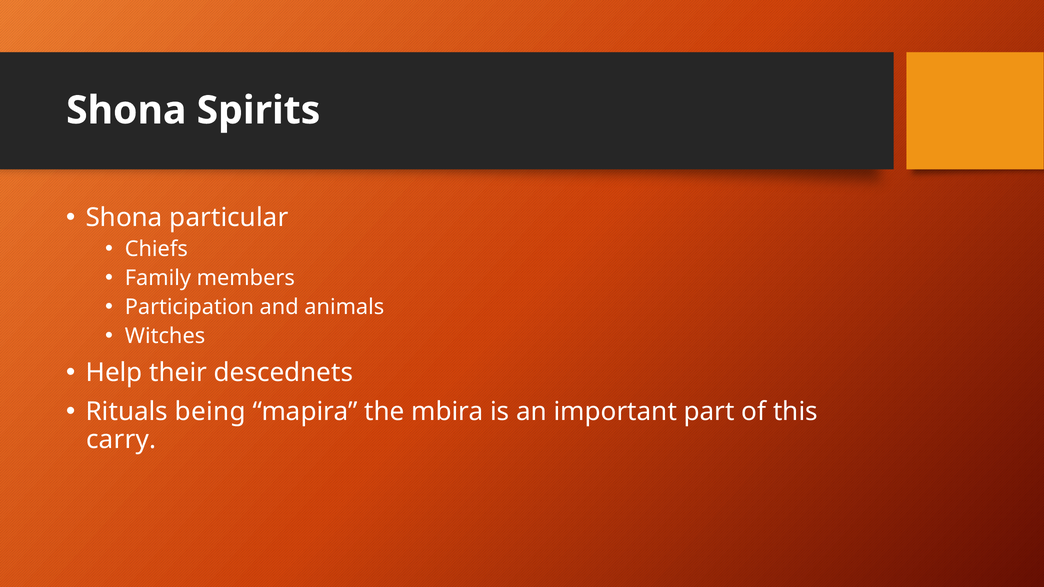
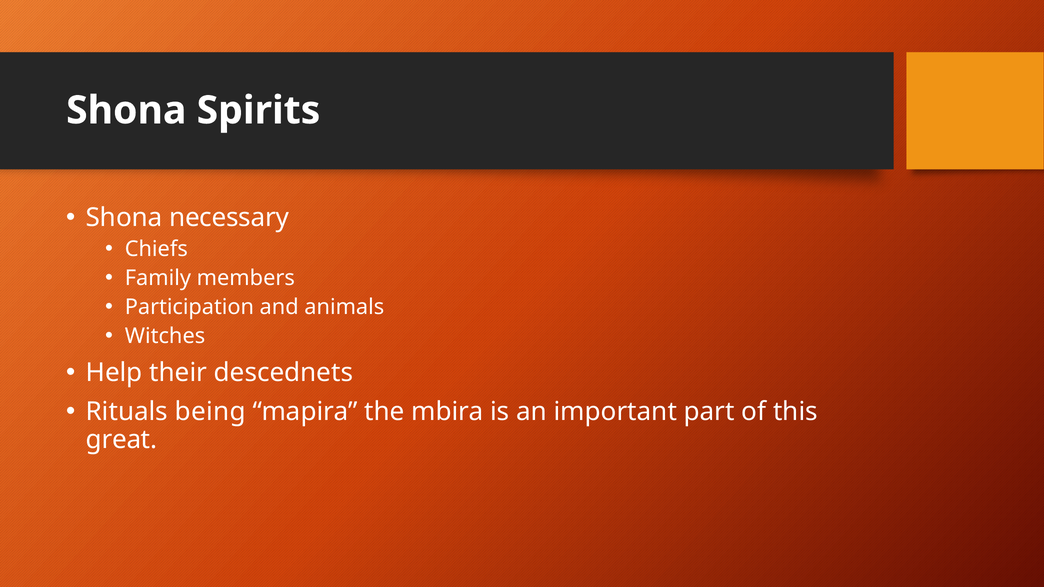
particular: particular -> necessary
carry: carry -> great
